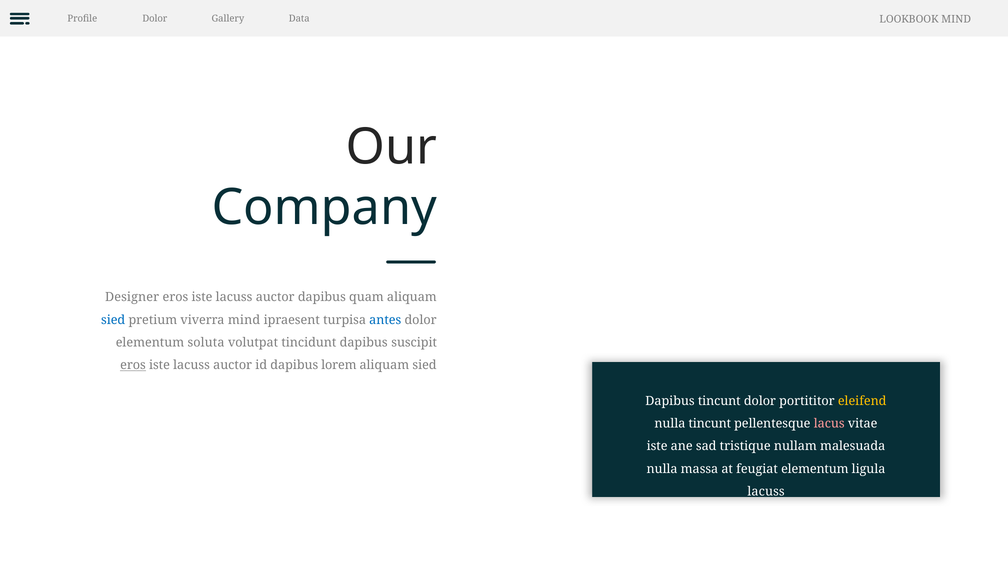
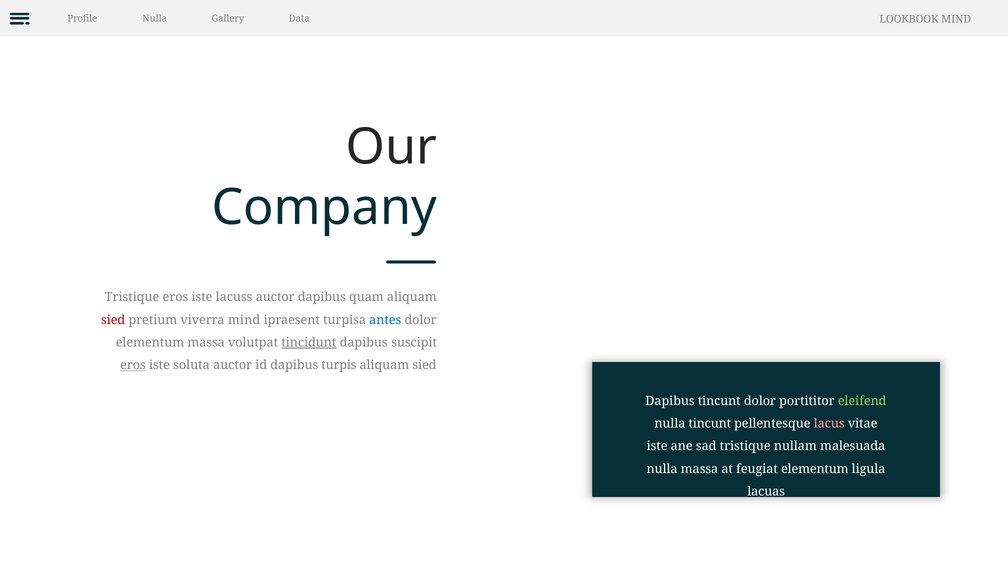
Profile Dolor: Dolor -> Nulla
Designer at (132, 297): Designer -> Tristique
sied at (113, 320) colour: blue -> red
elementum soluta: soluta -> massa
tincidunt underline: none -> present
lacuss at (192, 365): lacuss -> soluta
lorem: lorem -> turpis
eleifend colour: yellow -> light green
lacuss at (766, 492): lacuss -> lacuas
